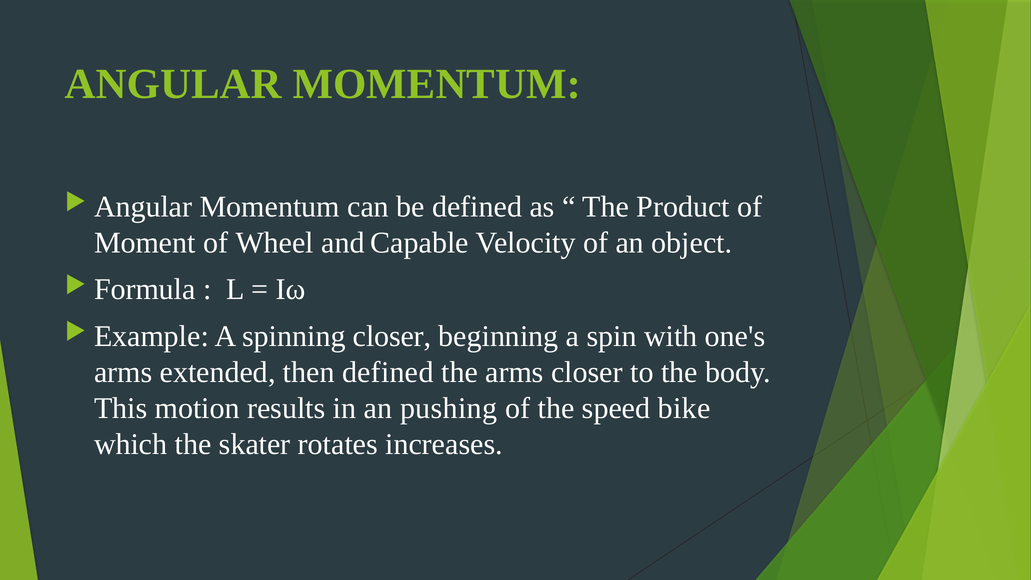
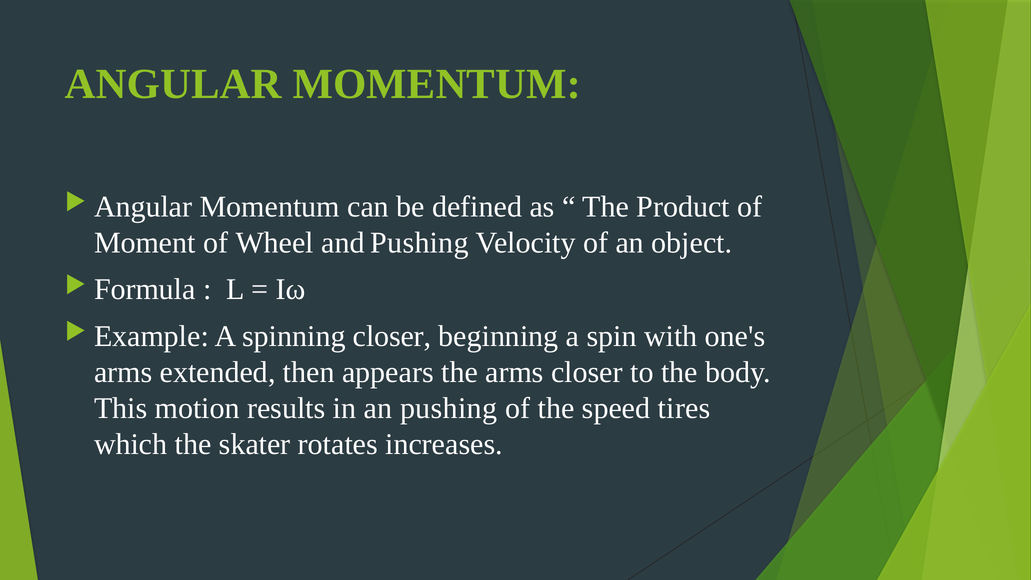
and Capable: Capable -> Pushing
then defined: defined -> appears
bike: bike -> tires
